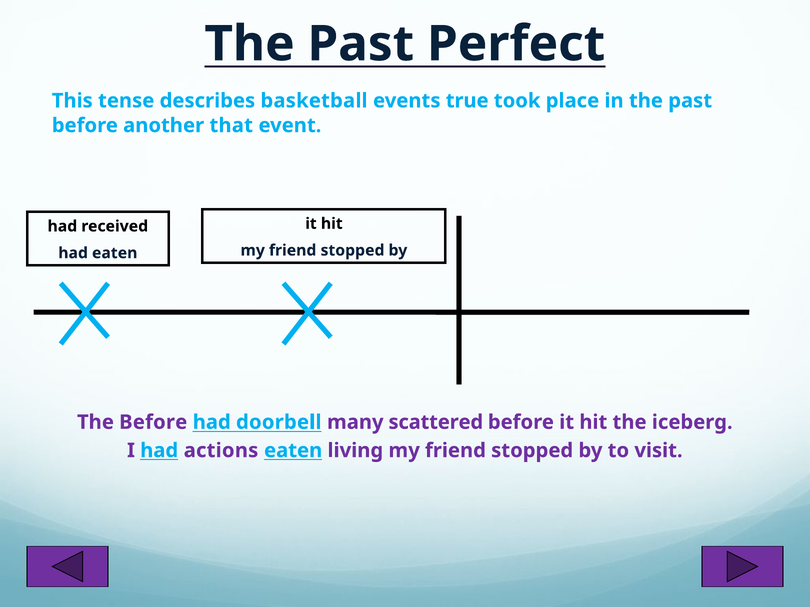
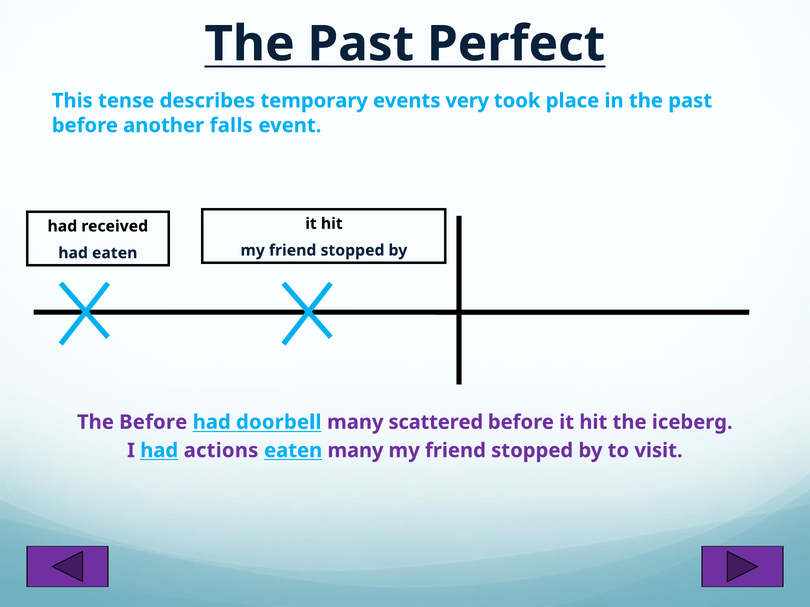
basketball: basketball -> temporary
true: true -> very
that: that -> falls
eaten living: living -> many
